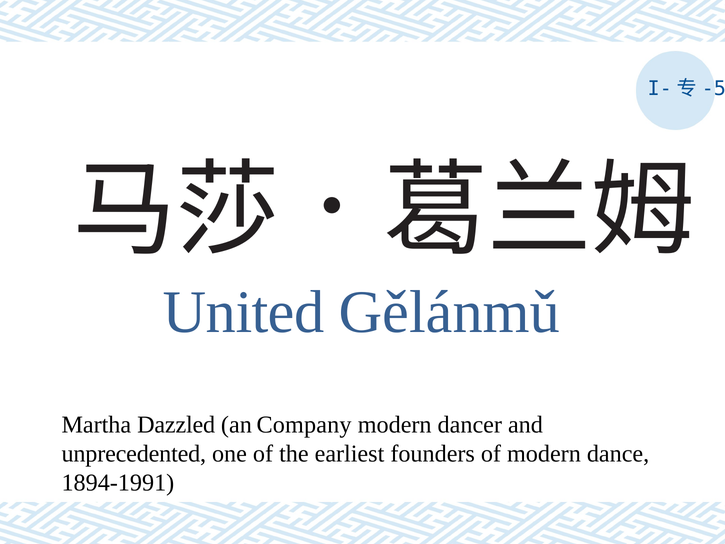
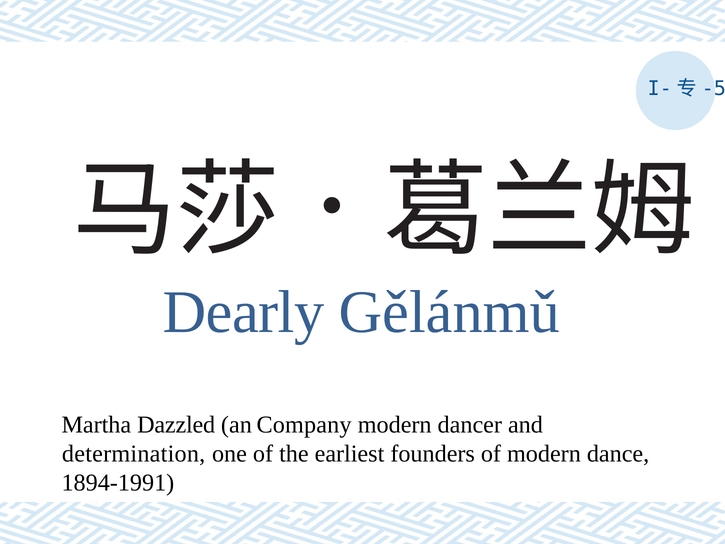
United: United -> Dearly
unprecedented: unprecedented -> determination
